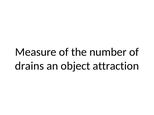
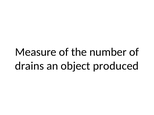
attraction: attraction -> produced
